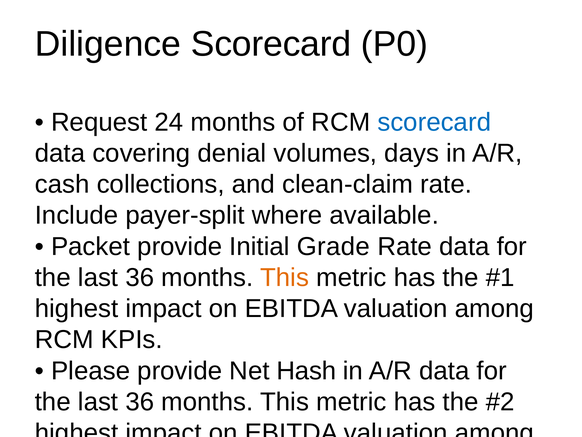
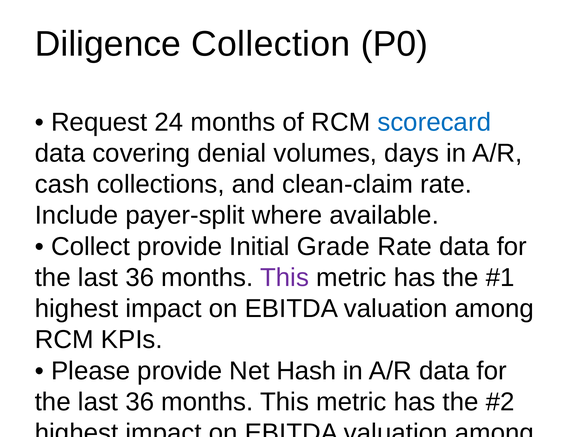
Diligence Scorecard: Scorecard -> Collection
Packet at (91, 246): Packet -> Collect
This at (285, 277) colour: orange -> purple
